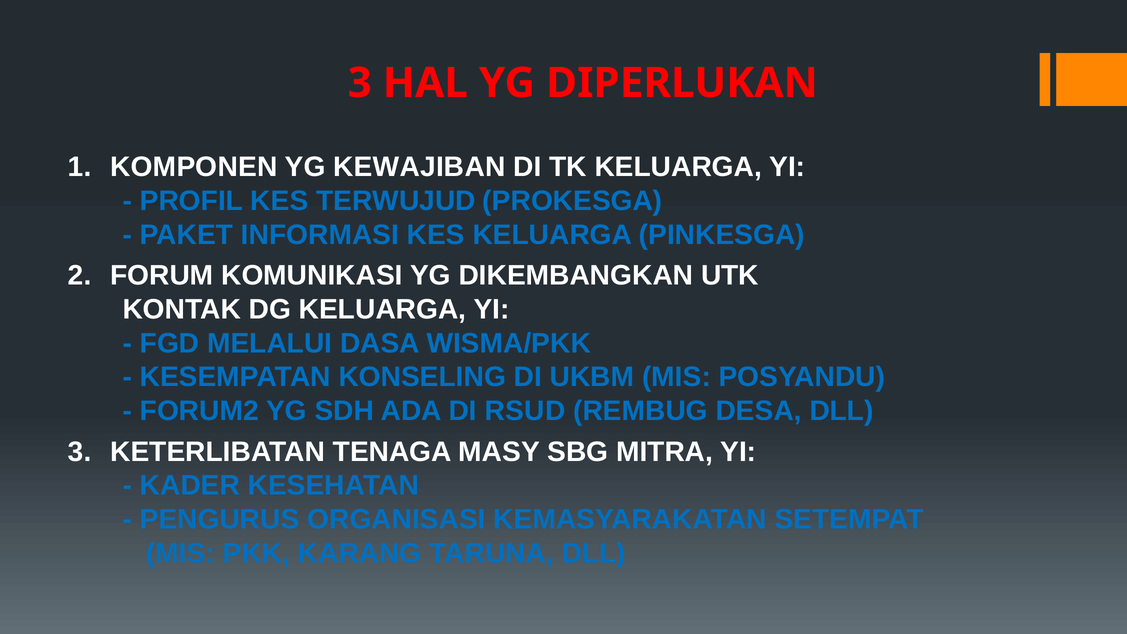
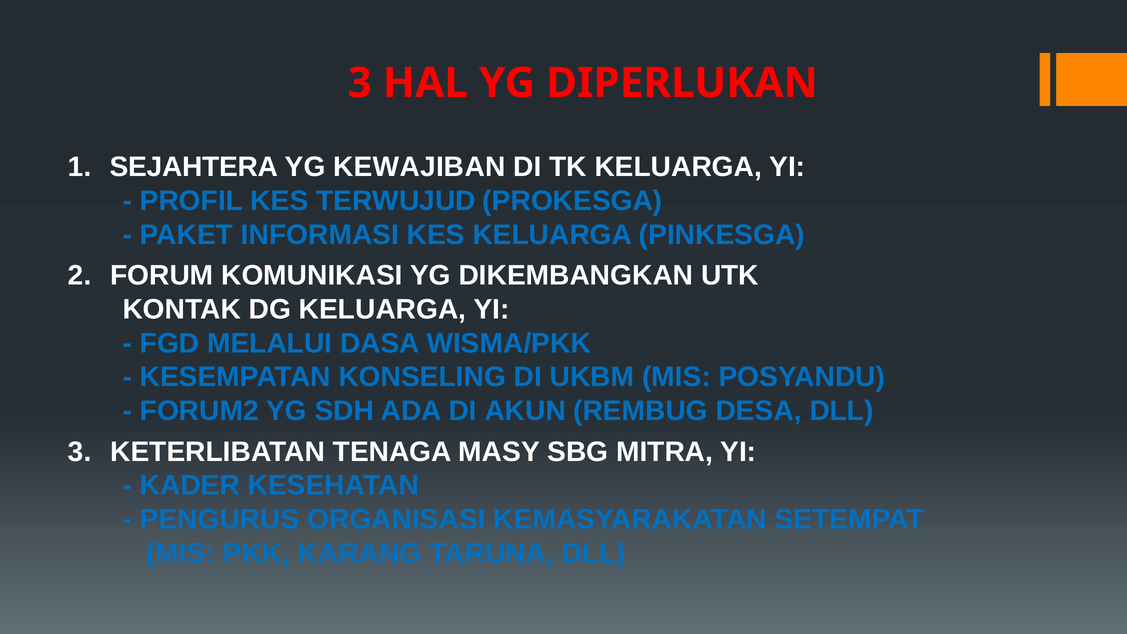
KOMPONEN: KOMPONEN -> SEJAHTERA
RSUD: RSUD -> AKUN
